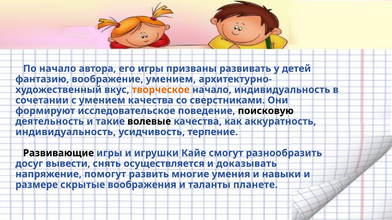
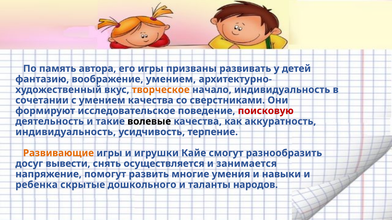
По начало: начало -> память
поисковую colour: black -> red
Развивающие colour: black -> orange
доказывать: доказывать -> занимается
размере: размере -> ребенка
воображения: воображения -> дошкольного
планете: планете -> народов
